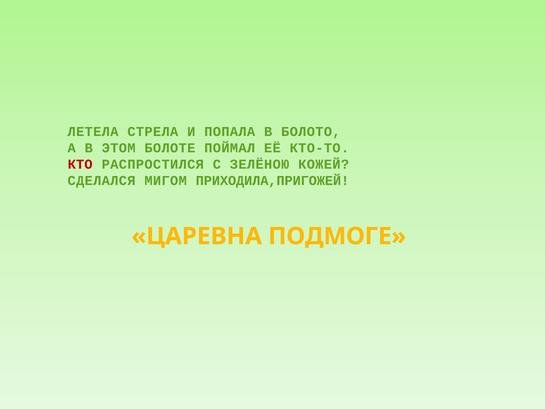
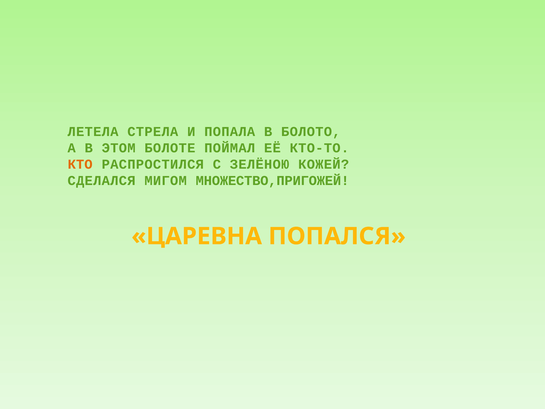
КТО colour: red -> orange
ПРИХОДИЛА,ПРИГОЖЕЙ: ПРИХОДИЛА,ПРИГОЖЕЙ -> МНОЖЕСТВО,ПРИГОЖЕЙ
ПОДМОГЕ: ПОДМОГЕ -> ПОПАЛСЯ
